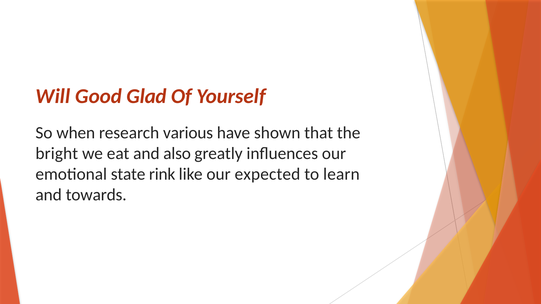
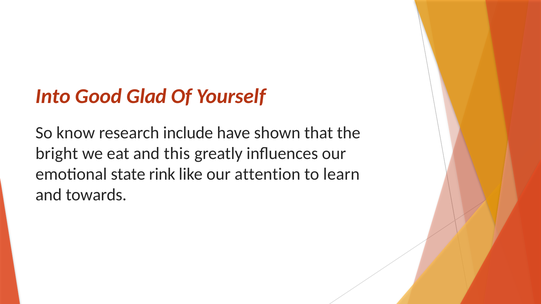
Will: Will -> Into
when: when -> know
various: various -> include
also: also -> this
expected: expected -> attention
